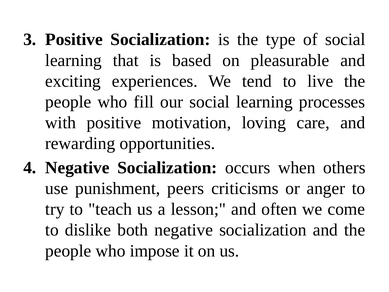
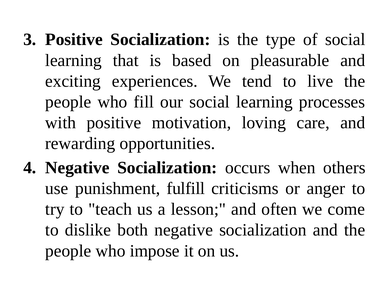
peers: peers -> fulfill
